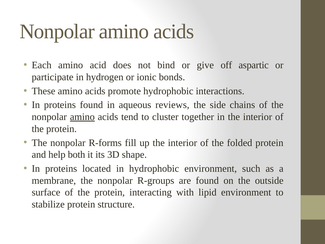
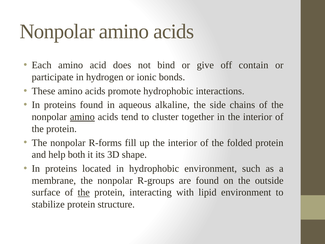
aspartic: aspartic -> contain
reviews: reviews -> alkaline
the at (84, 192) underline: none -> present
